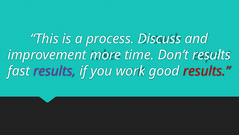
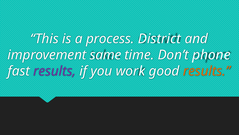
Discuss: Discuss -> District
more: more -> same
Don’t results: results -> phone
results at (207, 71) colour: red -> orange
